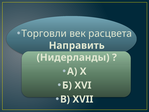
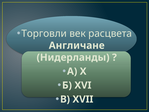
Направить: Направить -> Англичане
